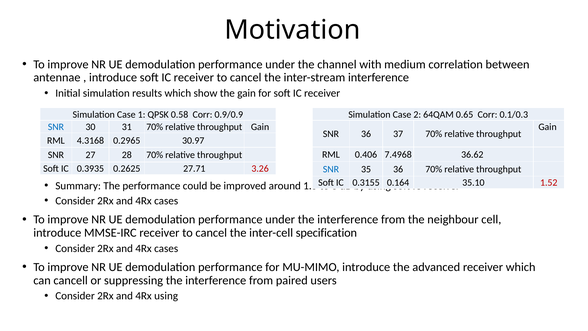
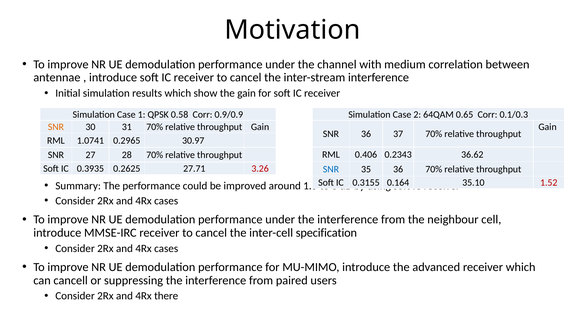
SNR at (56, 127) colour: blue -> orange
4.3168: 4.3168 -> 1.0741
7.4968: 7.4968 -> 0.2343
4Rx using: using -> there
